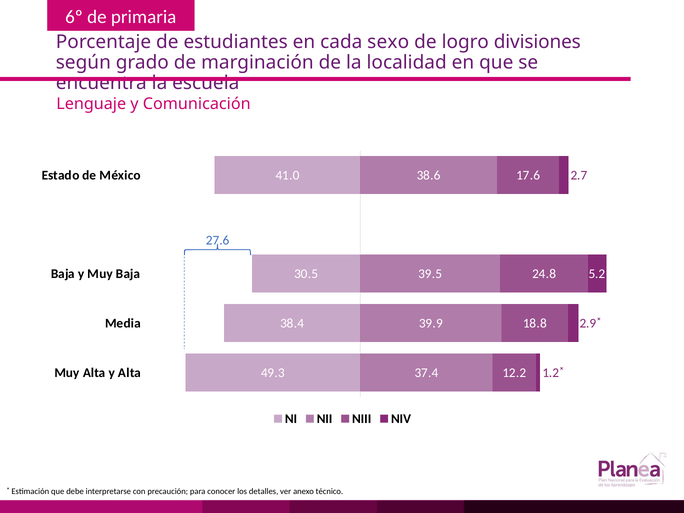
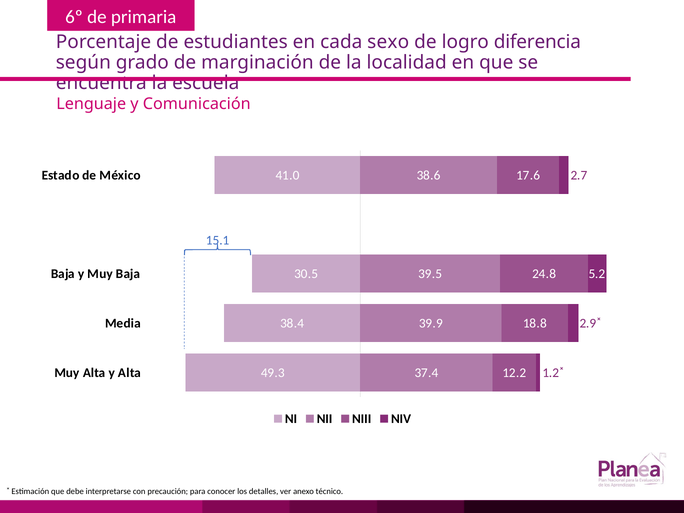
divisiones: divisiones -> diferencia
27.6: 27.6 -> 15.1
